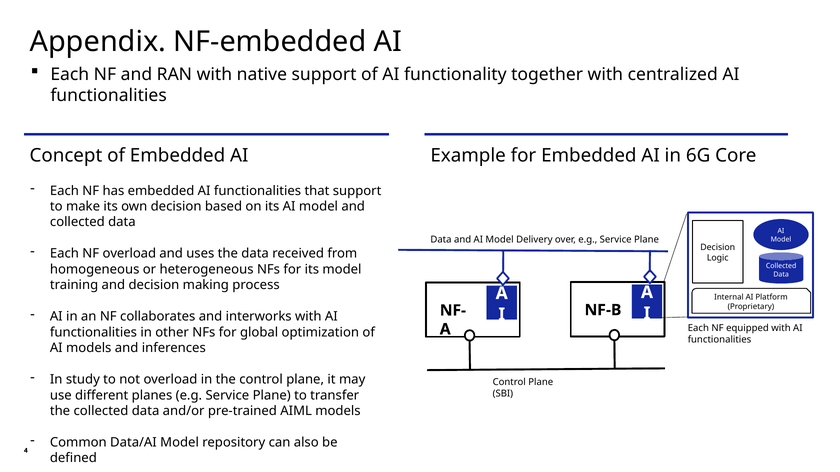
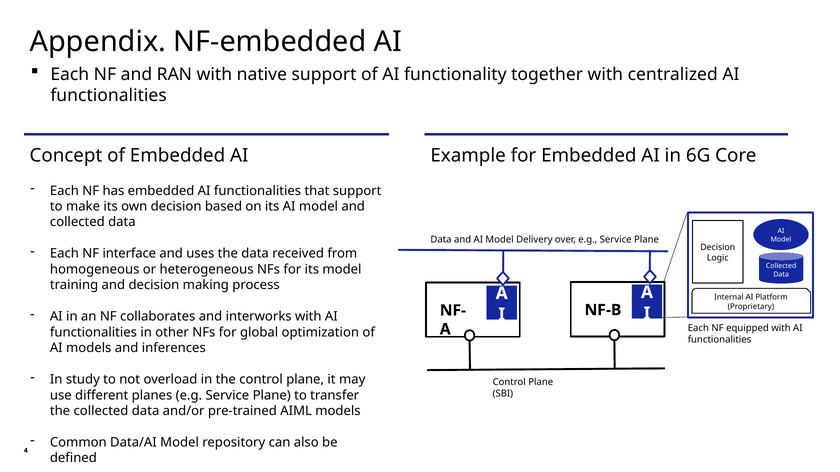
NF overload: overload -> interface
